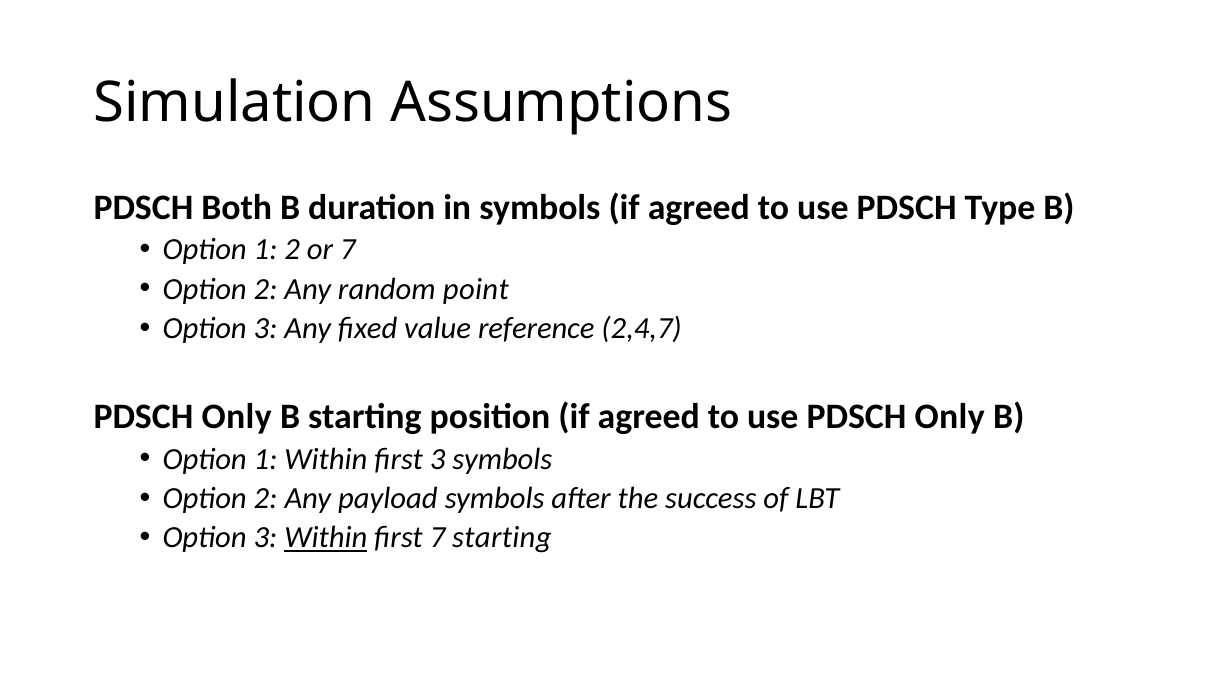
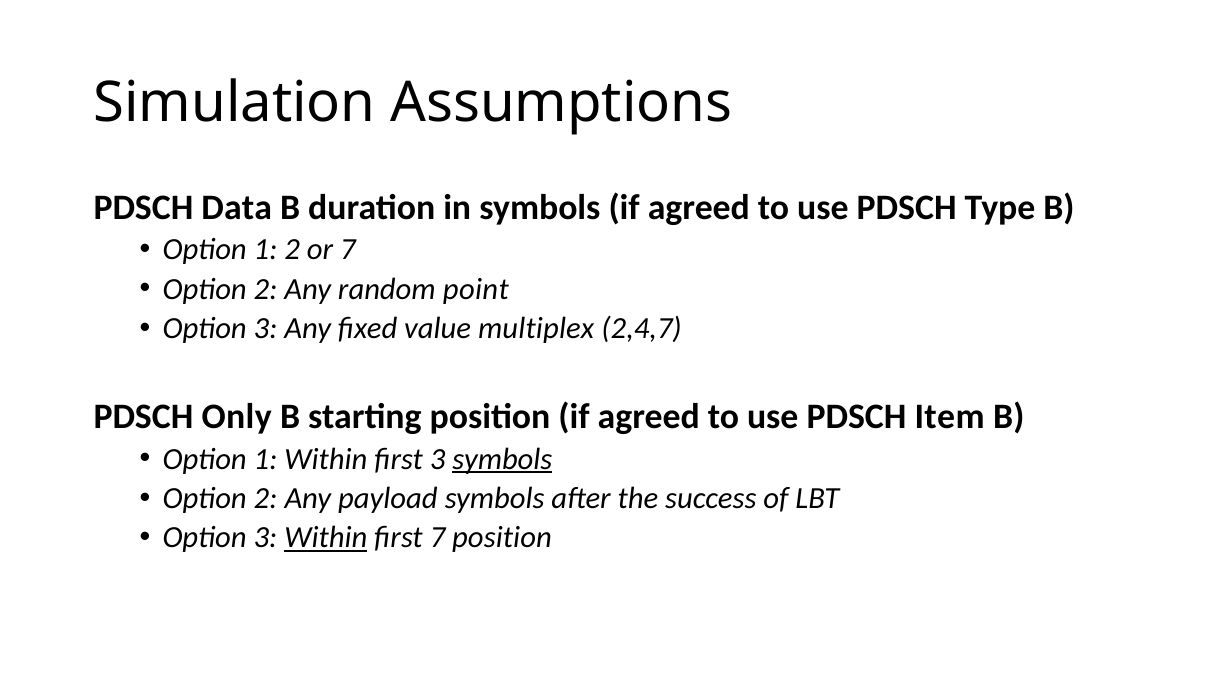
Both: Both -> Data
reference: reference -> multiplex
use PDSCH Only: Only -> Item
symbols at (502, 459) underline: none -> present
7 starting: starting -> position
